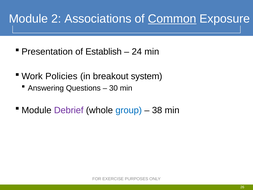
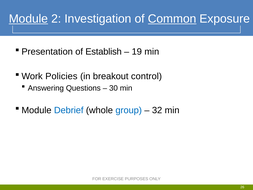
Module underline: none -> present
Associations: Associations -> Investigation
24: 24 -> 19
system: system -> control
Debrief colour: purple -> blue
38: 38 -> 32
